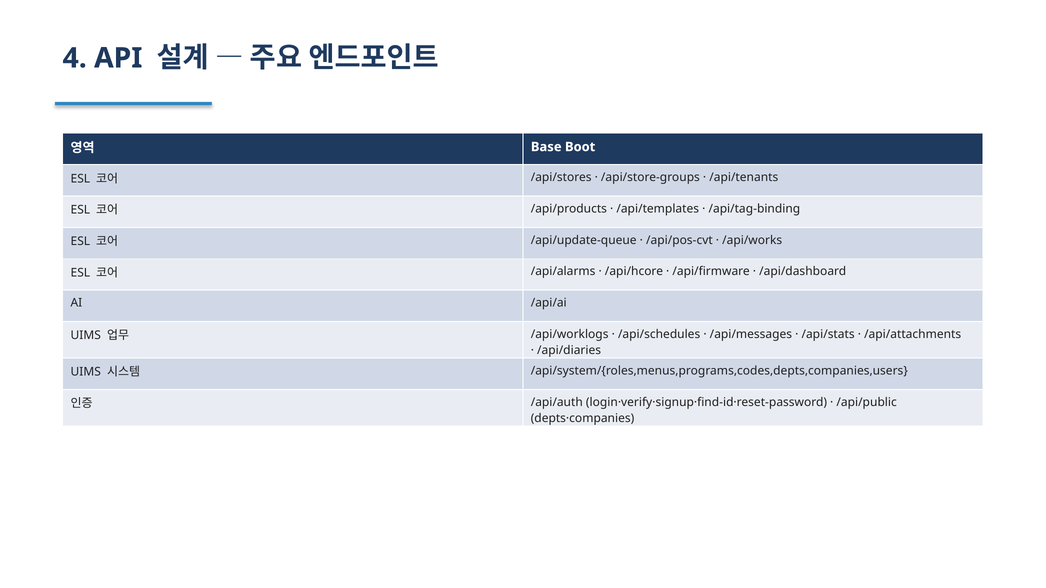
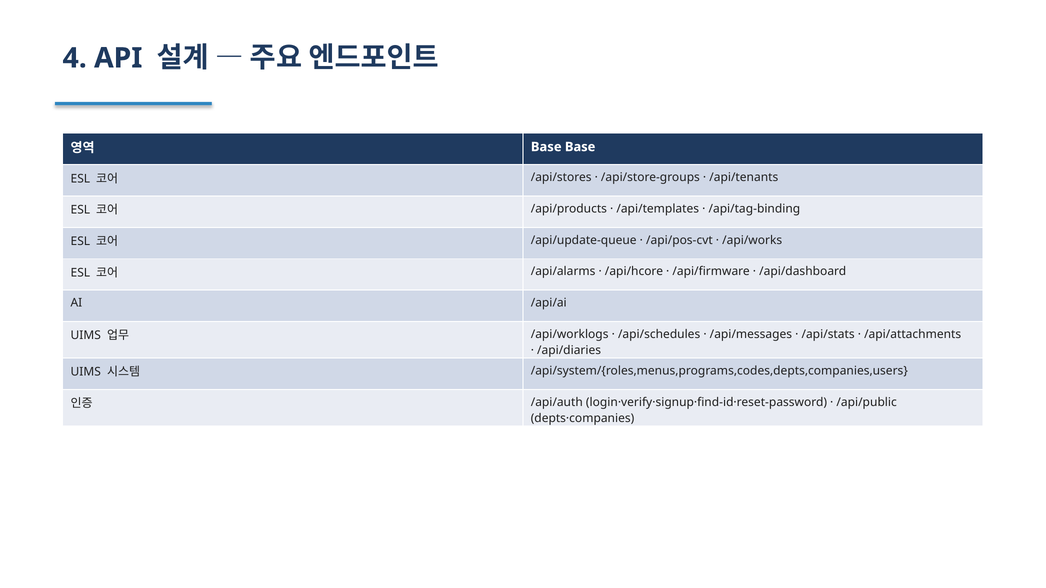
Base Boot: Boot -> Base
